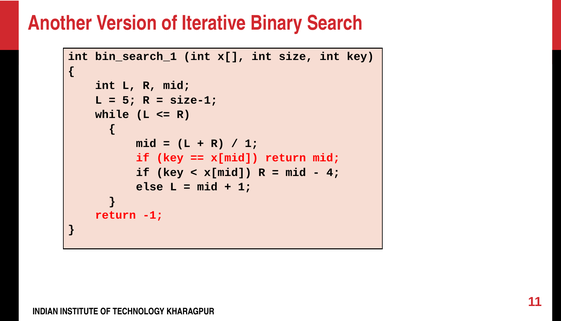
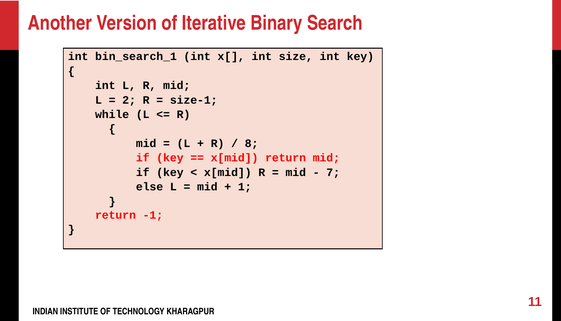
5: 5 -> 2
1 at (252, 143): 1 -> 8
4: 4 -> 7
